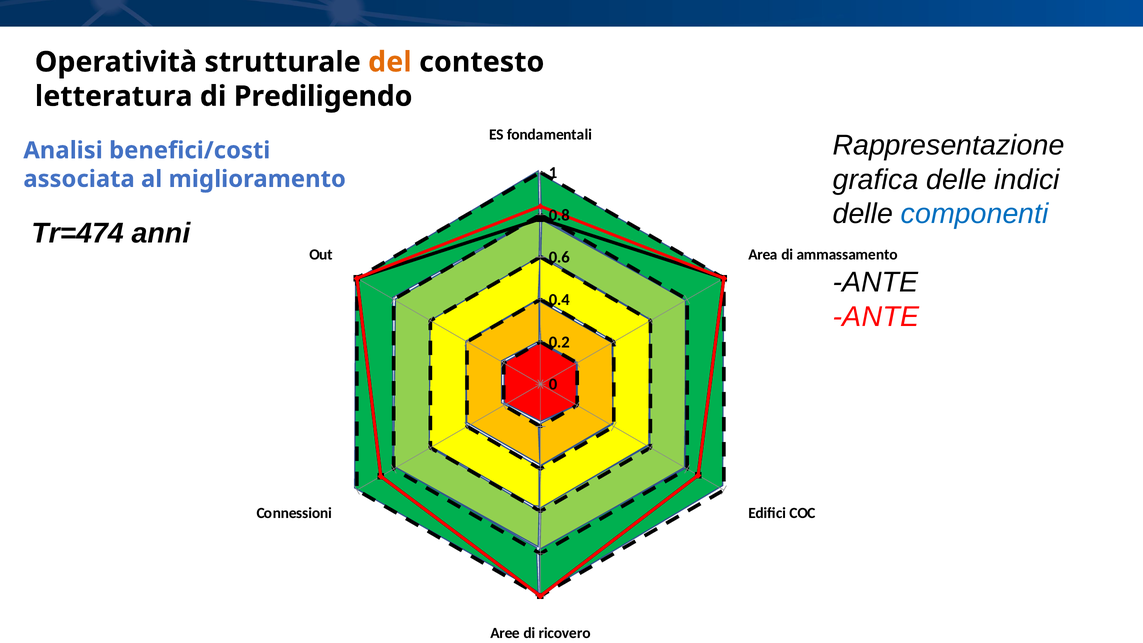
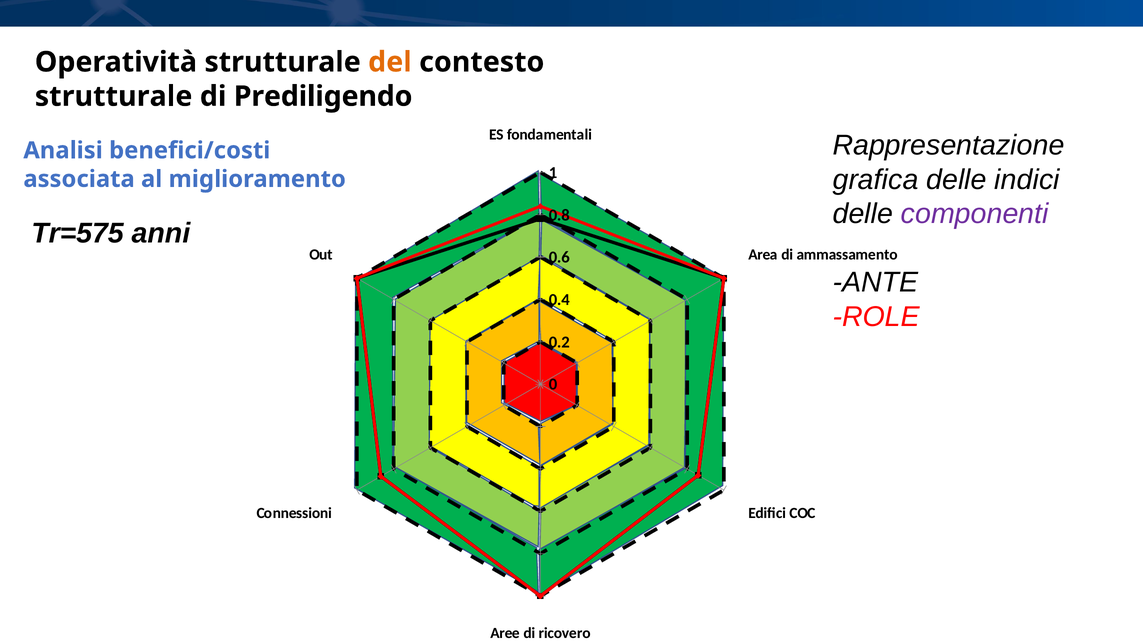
letteratura at (114, 96): letteratura -> strutturale
componenti colour: blue -> purple
Tr=474: Tr=474 -> Tr=575
ANTE at (876, 317): ANTE -> ROLE
